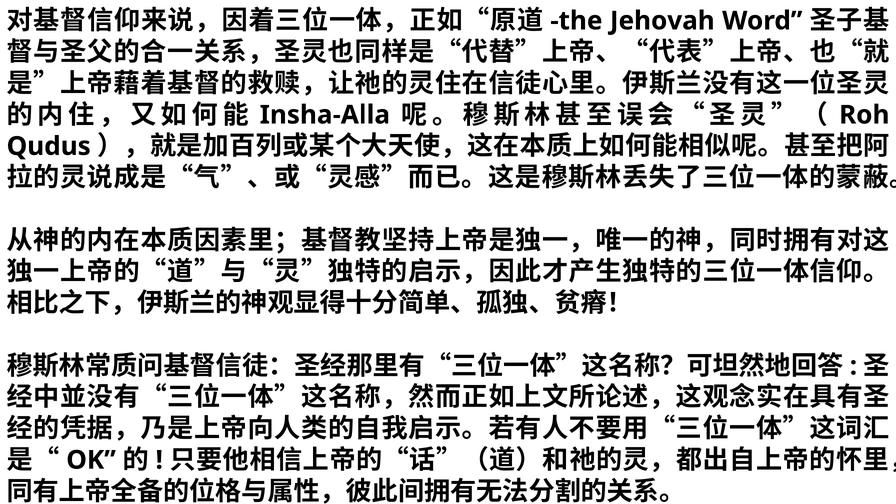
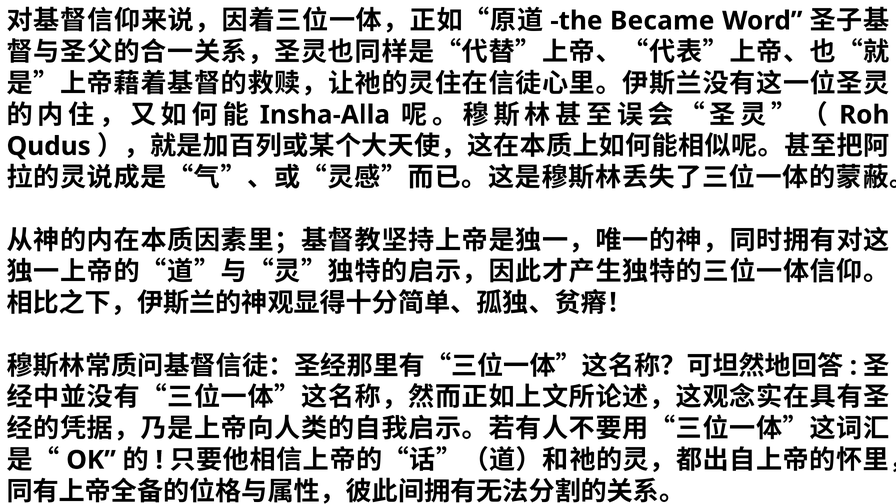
Jehovah: Jehovah -> Became
